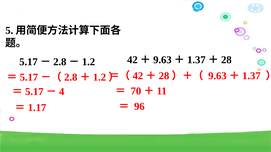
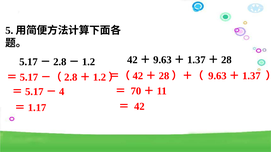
96 at (139, 107): 96 -> 42
